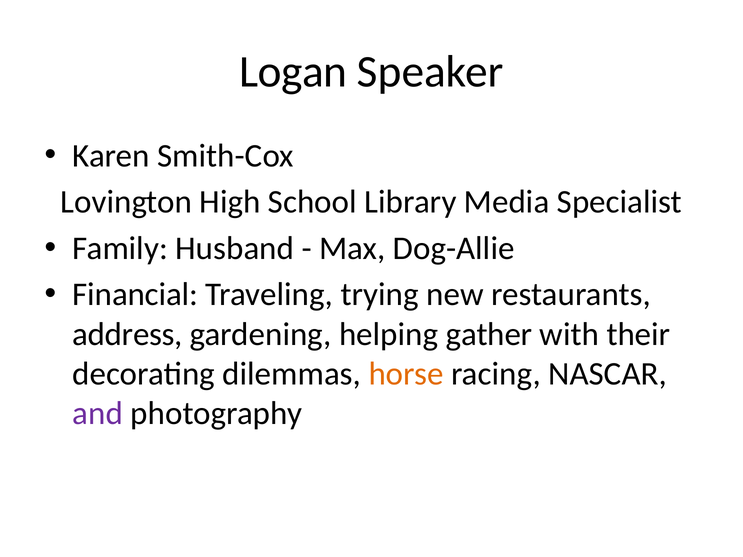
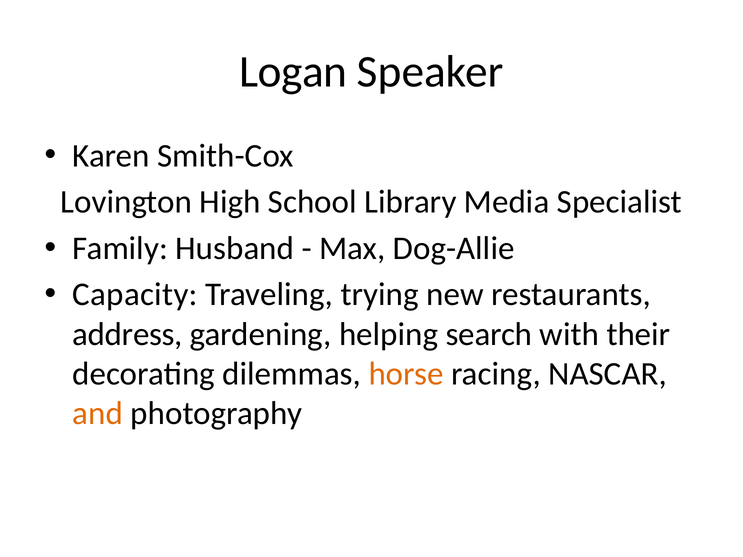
Financial: Financial -> Capacity
gather: gather -> search
and colour: purple -> orange
